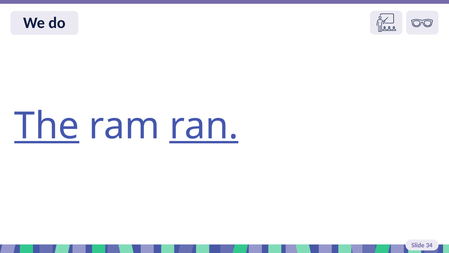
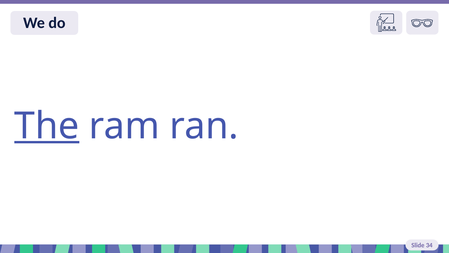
ran underline: present -> none
